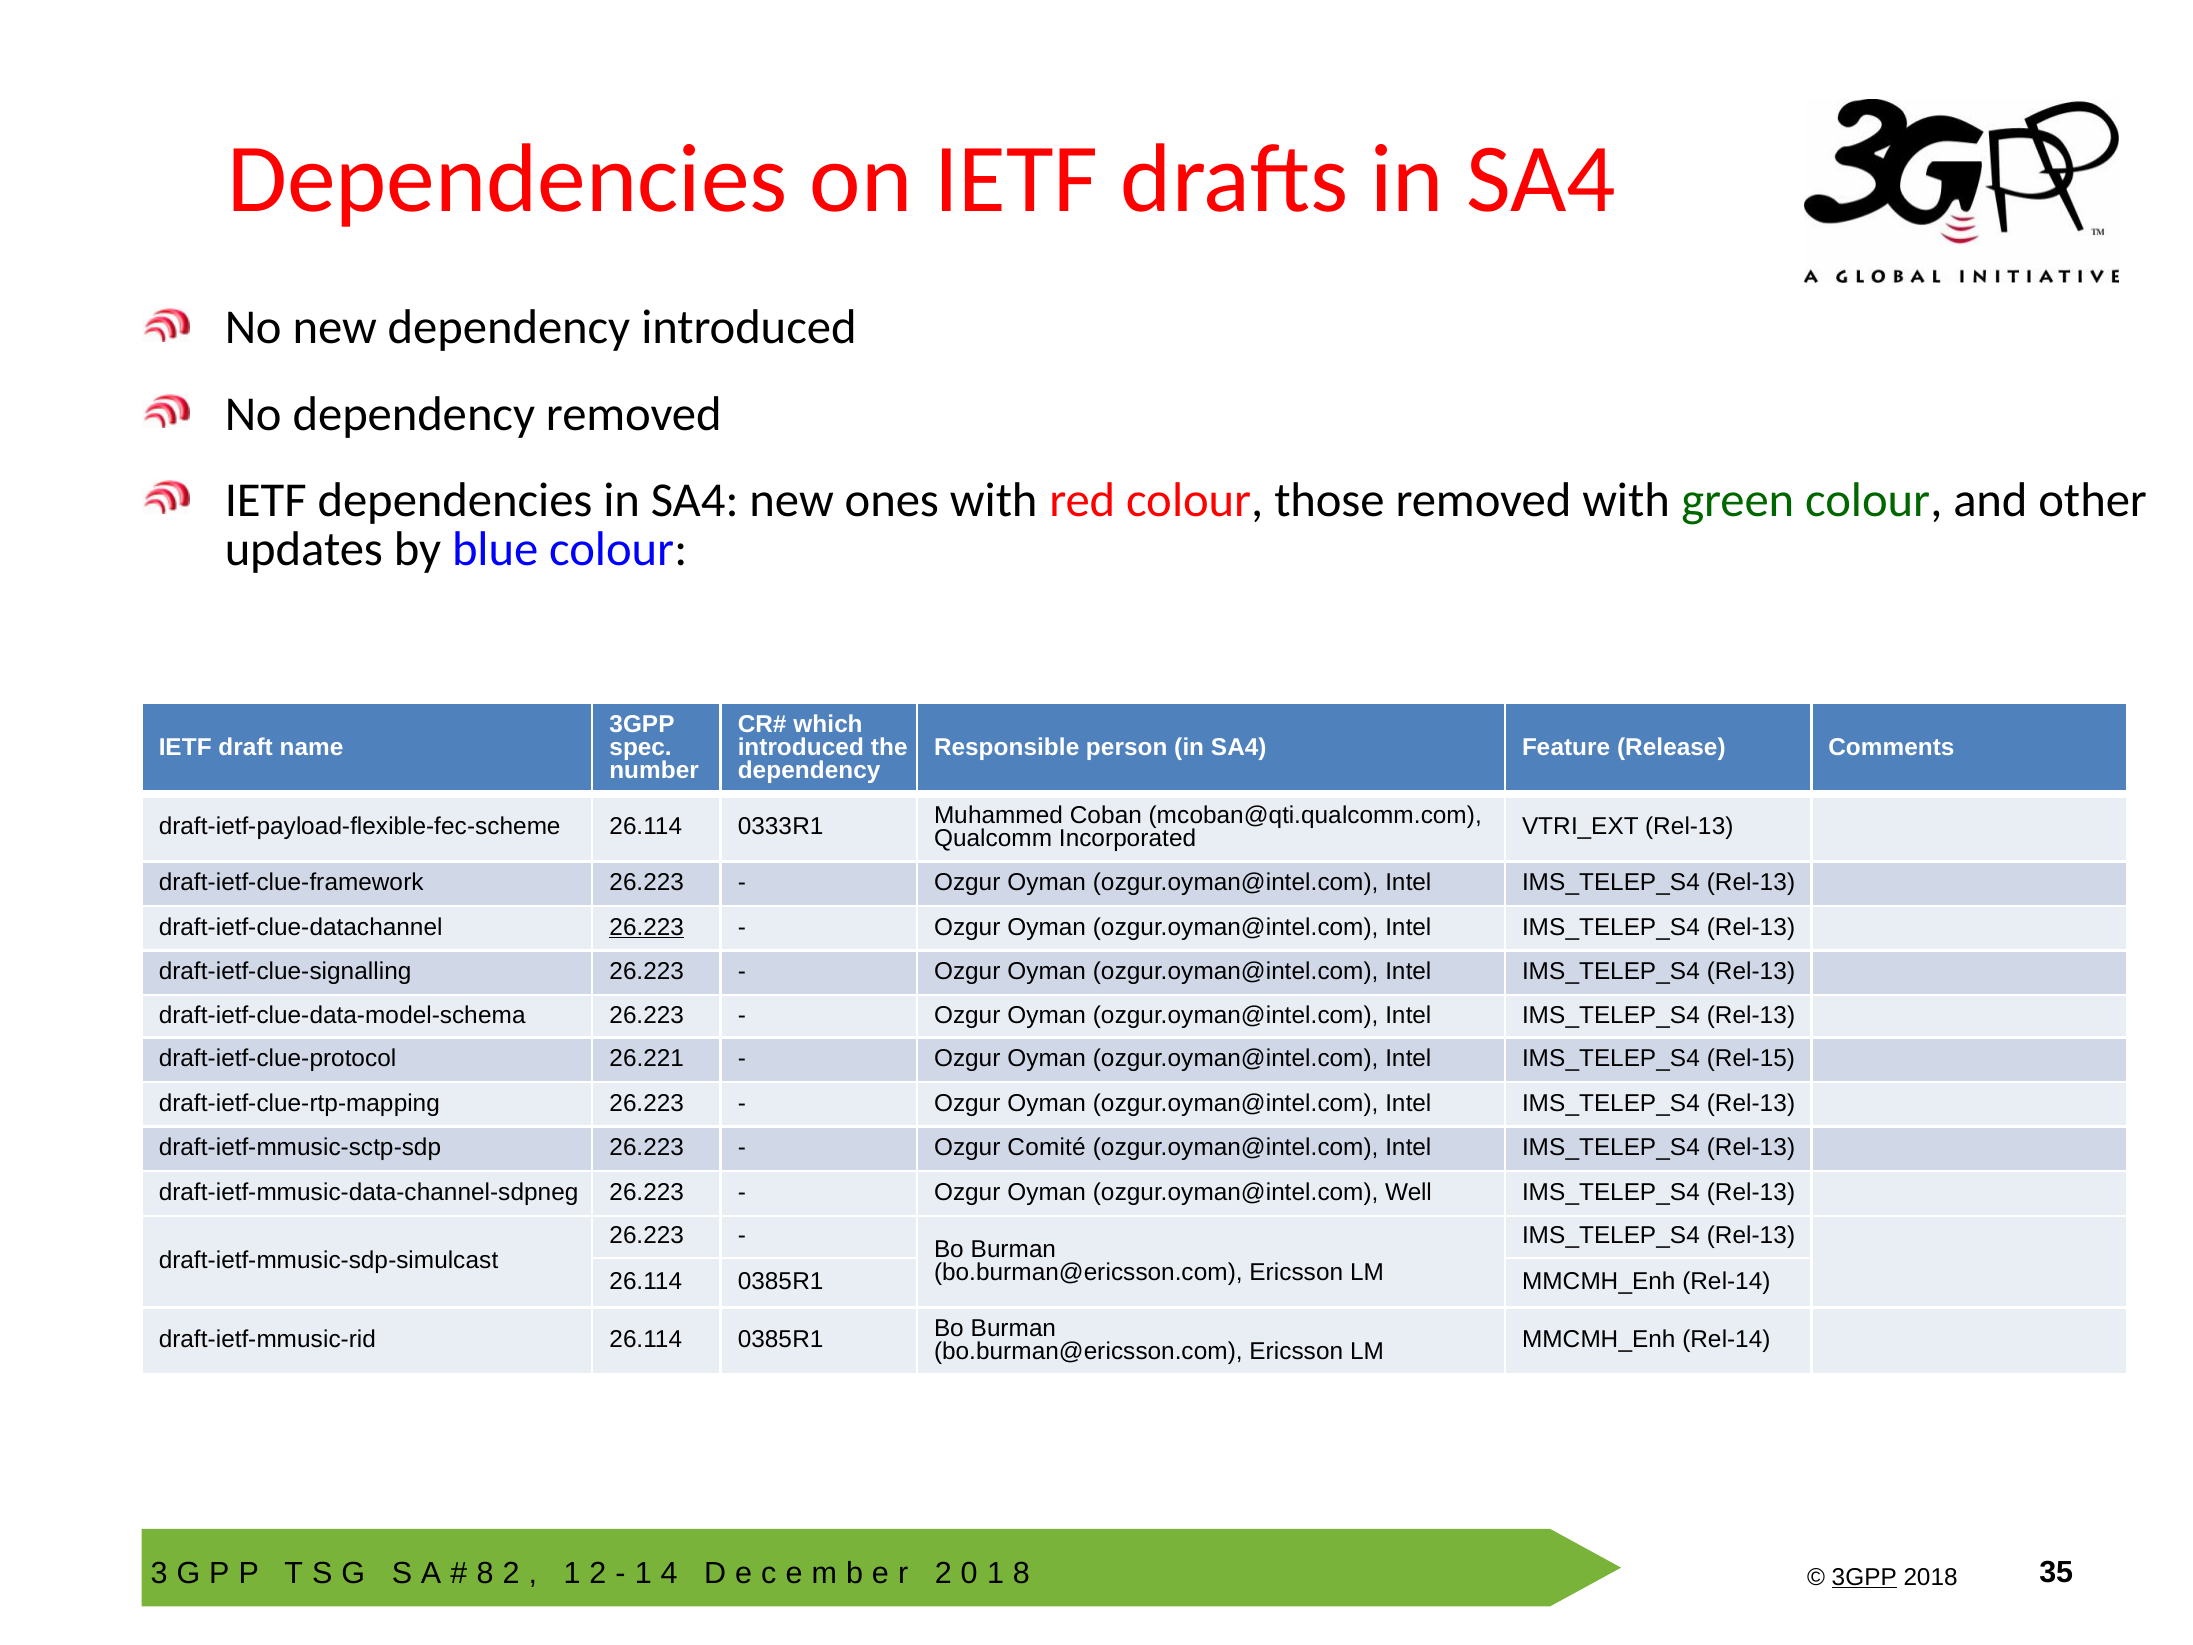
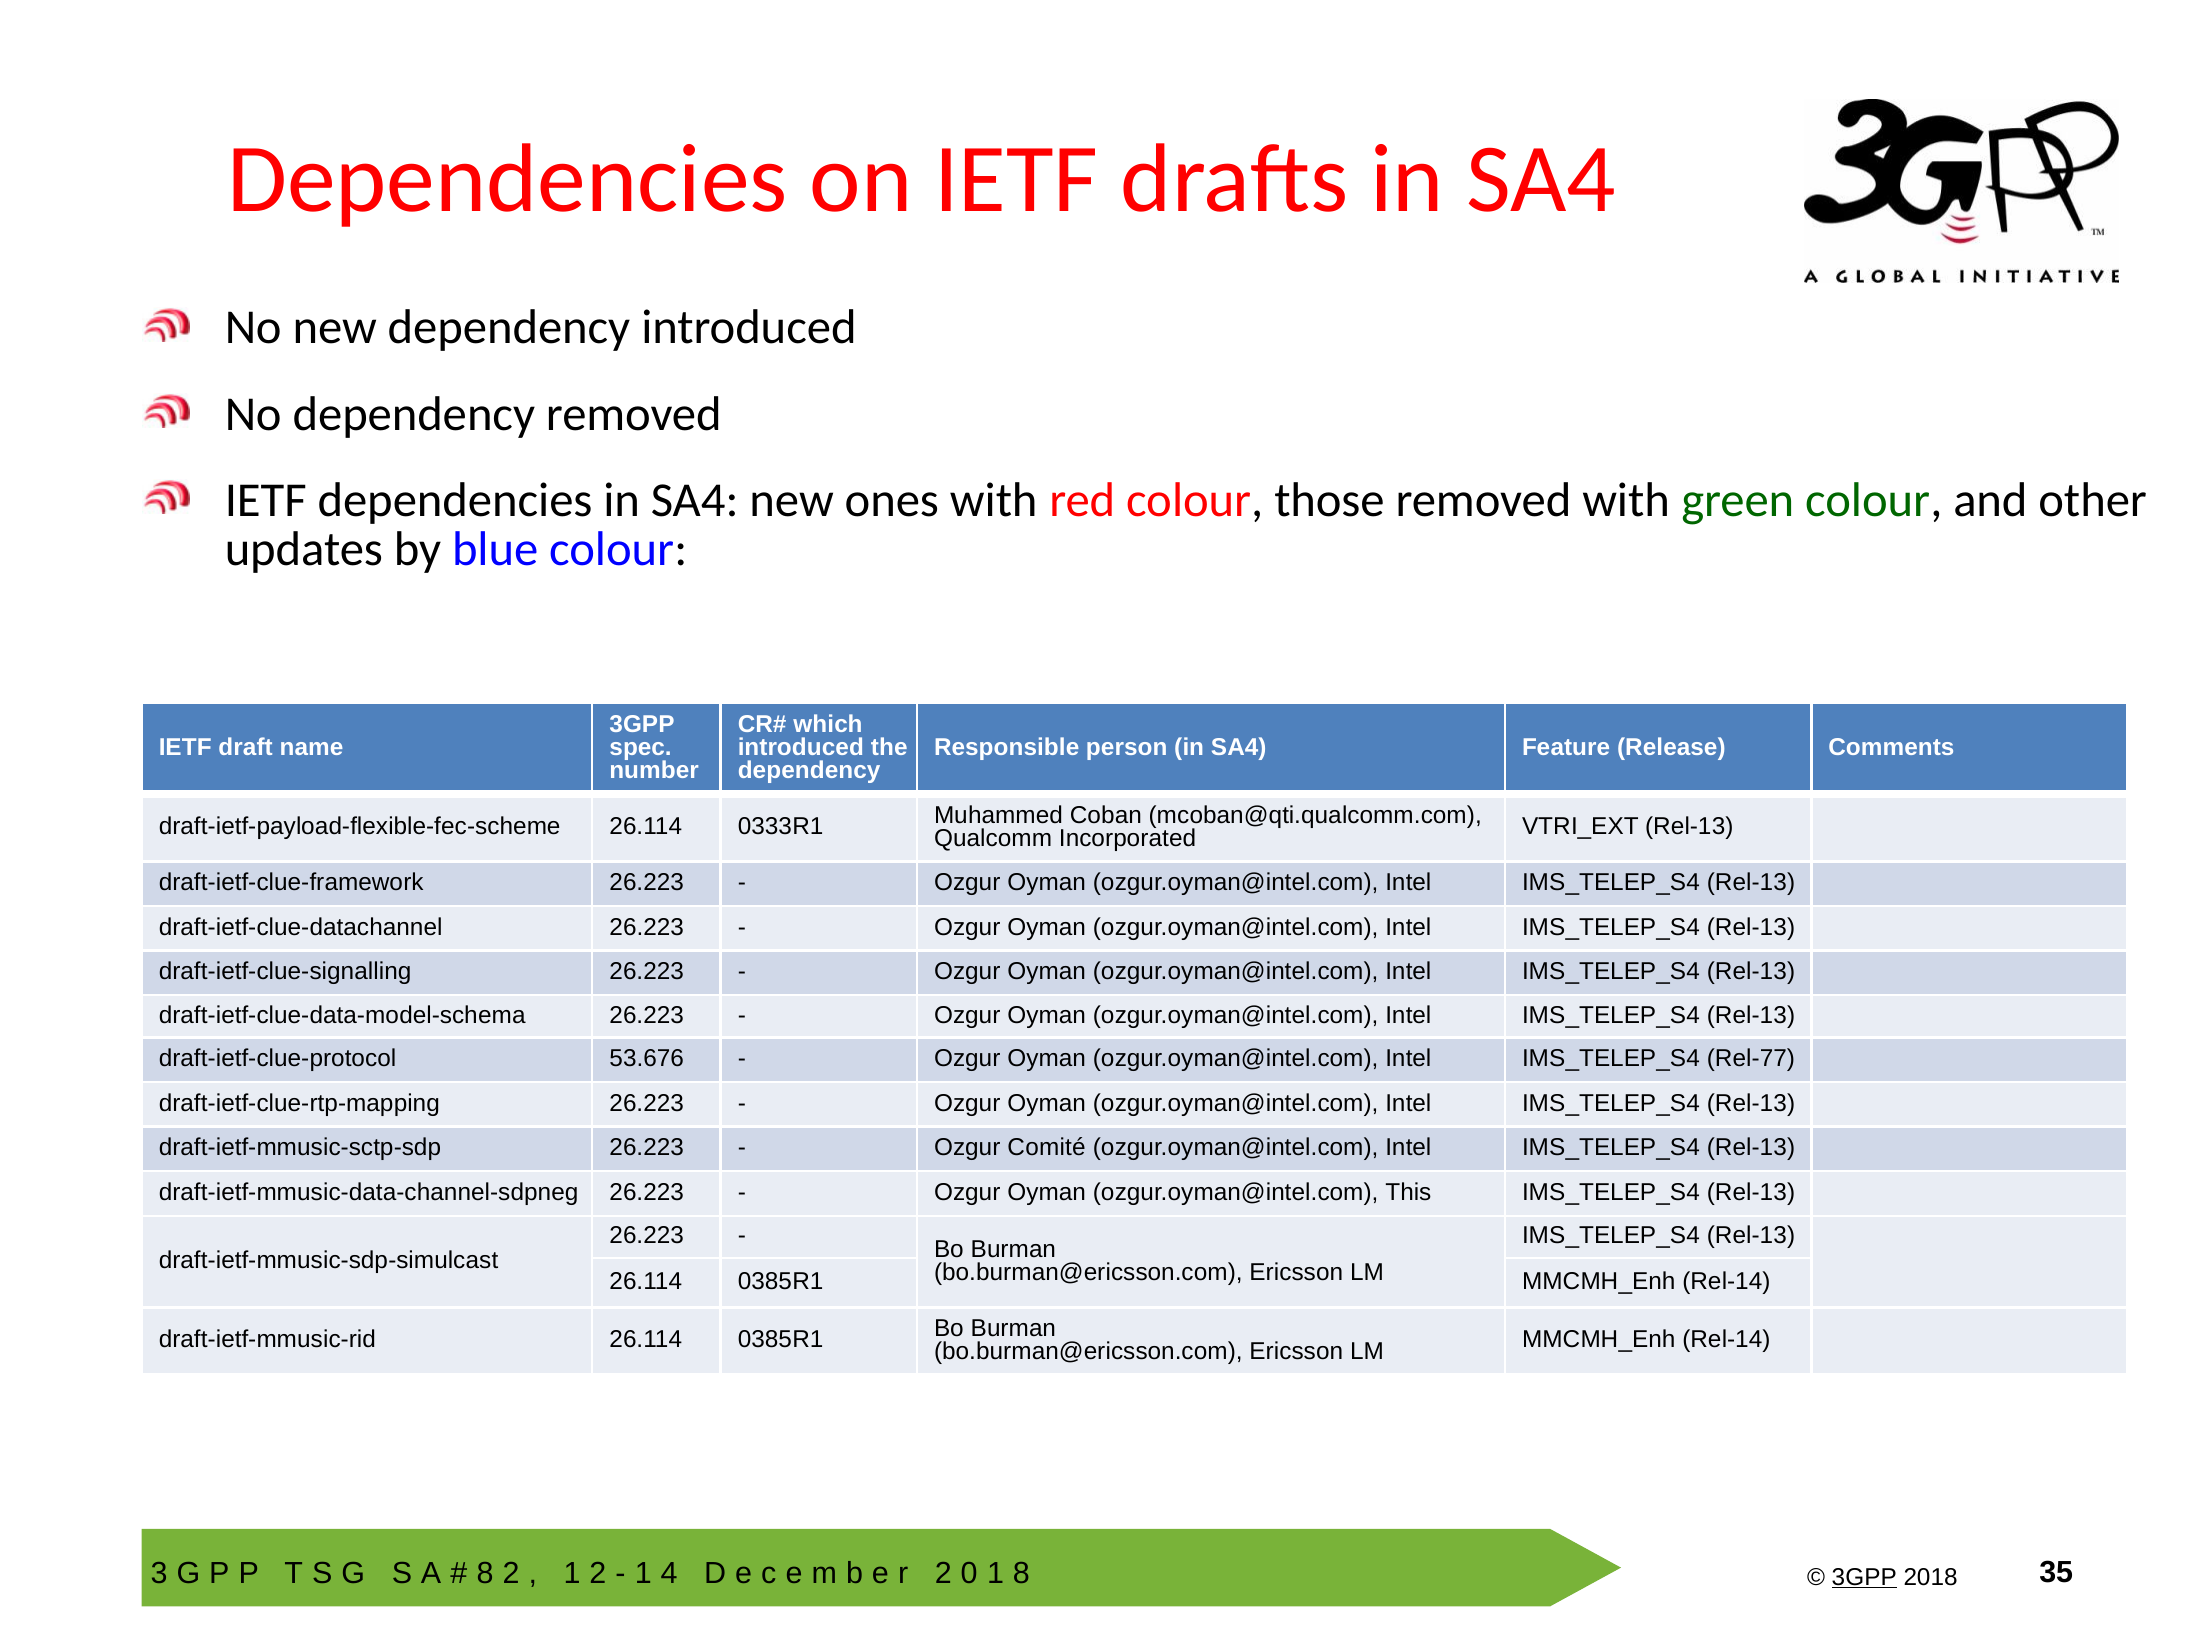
26.223 at (647, 927) underline: present -> none
26.221: 26.221 -> 53.676
Rel-15: Rel-15 -> Rel-77
Well: Well -> This
